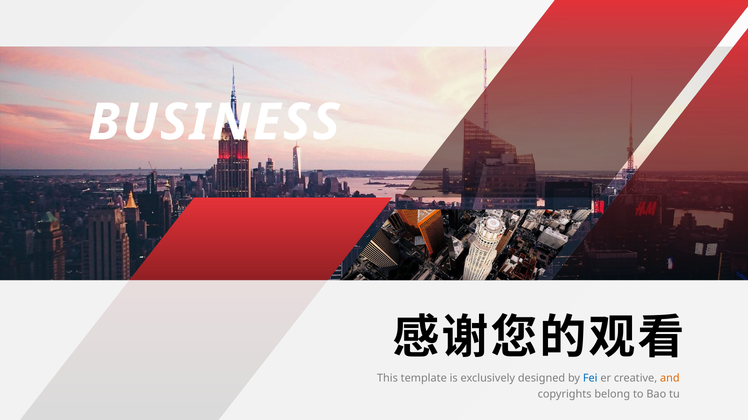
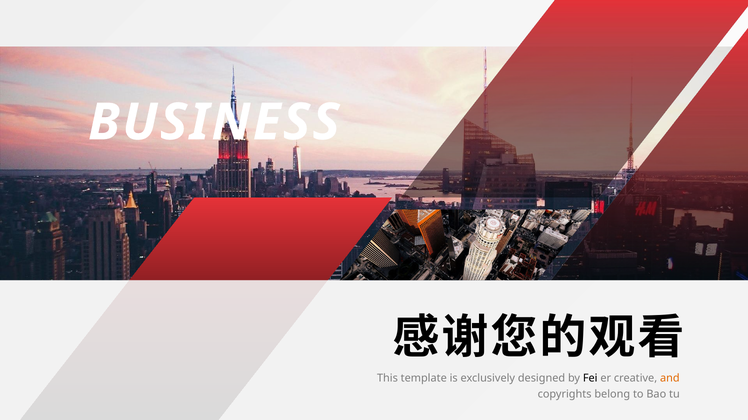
Fei colour: blue -> black
